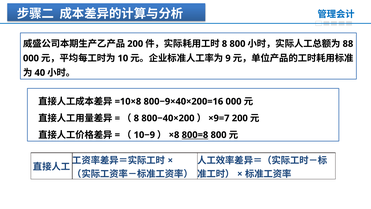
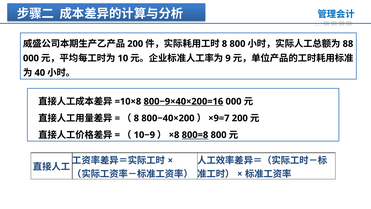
800−9×40×200=16 underline: none -> present
